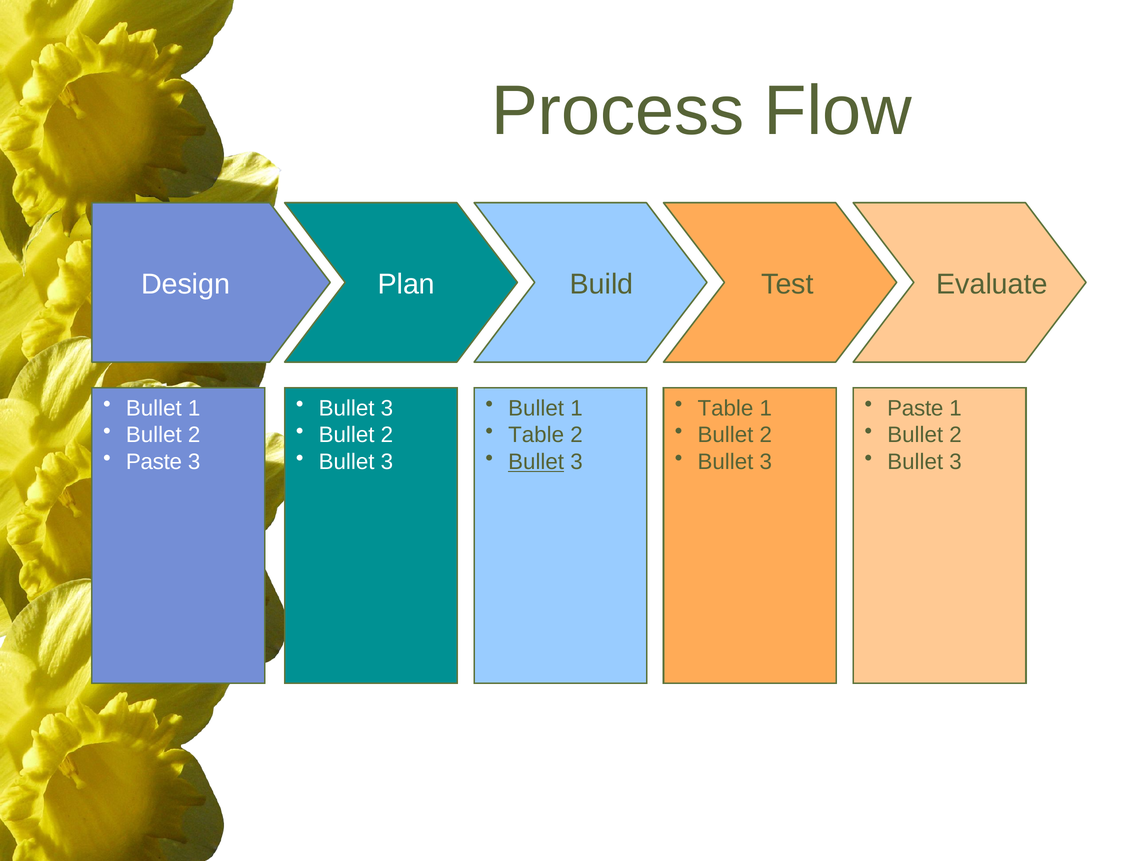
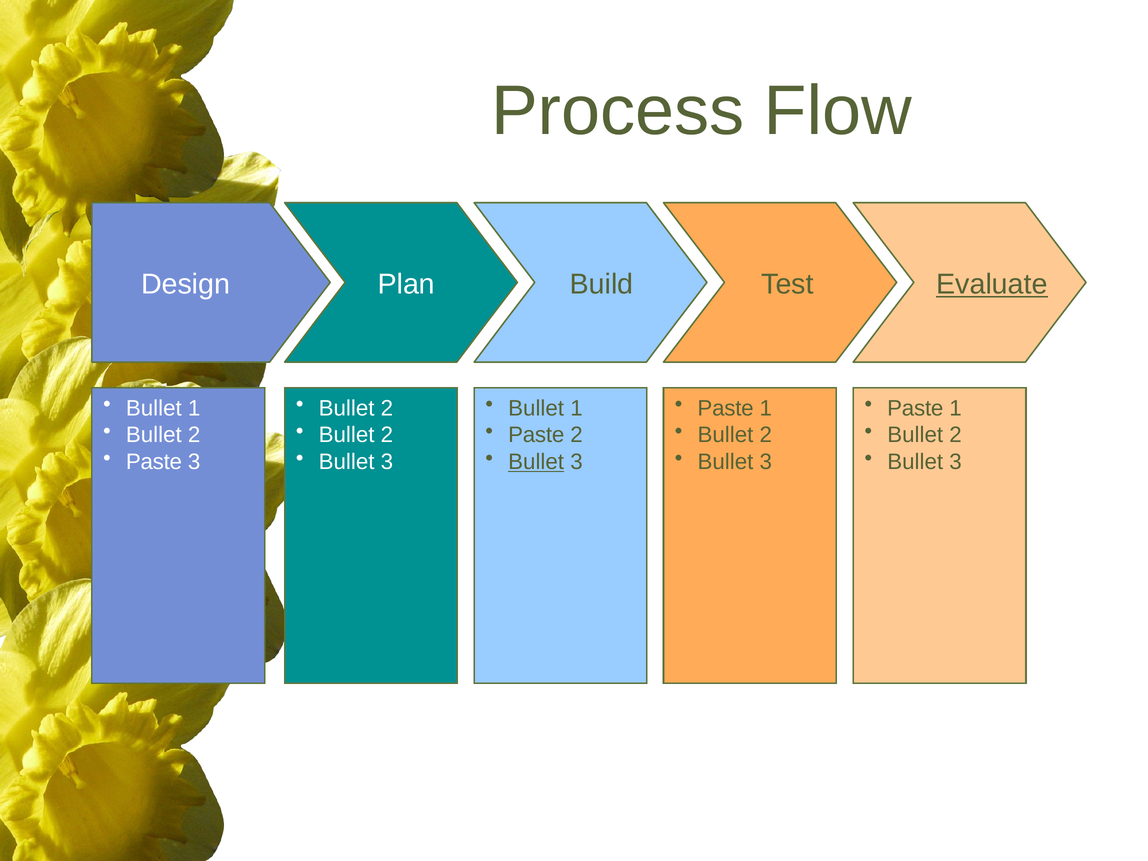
Evaluate underline: none -> present
3 at (387, 408): 3 -> 2
Table at (725, 408): Table -> Paste
Table at (536, 435): Table -> Paste
